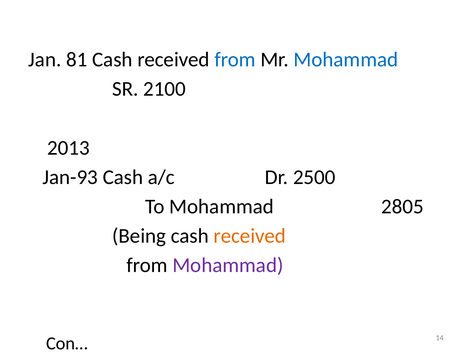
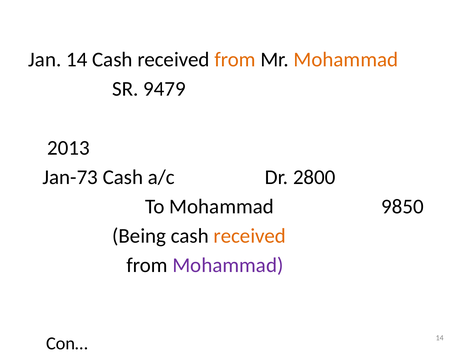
Jan 81: 81 -> 14
from at (235, 60) colour: blue -> orange
Mohammad at (346, 60) colour: blue -> orange
2100: 2100 -> 9479
Jan-93: Jan-93 -> Jan-73
2500: 2500 -> 2800
2805: 2805 -> 9850
